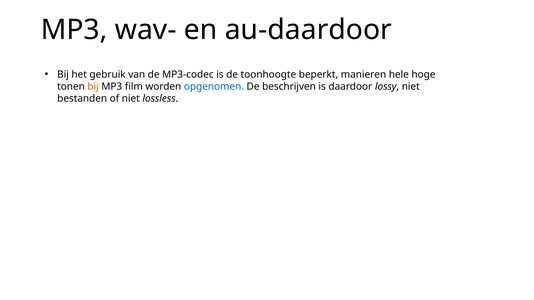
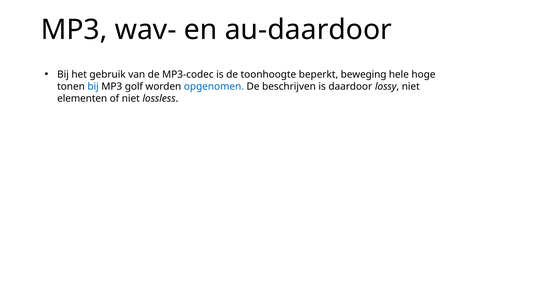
manieren: manieren -> beweging
bij at (93, 86) colour: orange -> blue
film: film -> golf
bestanden: bestanden -> elementen
